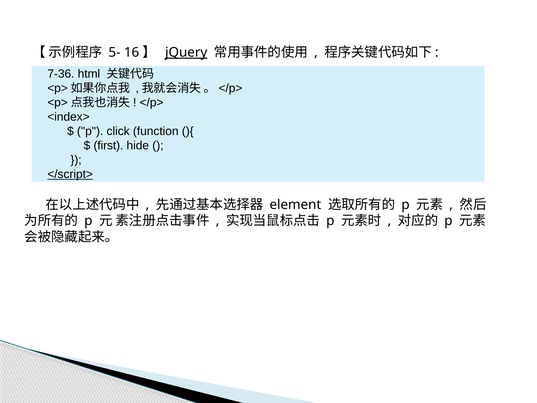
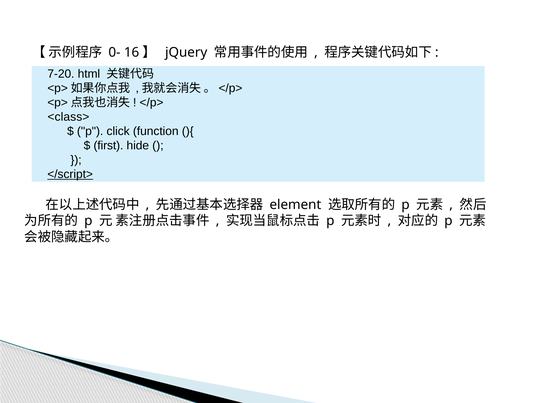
5-: 5- -> 0-
jQuery underline: present -> none
7-36: 7-36 -> 7-20
<index>: <index> -> <class>
